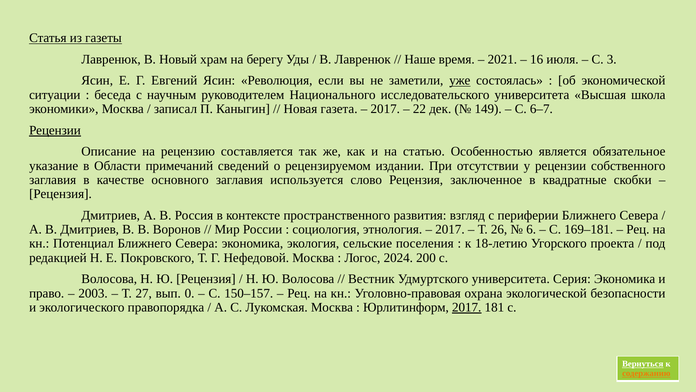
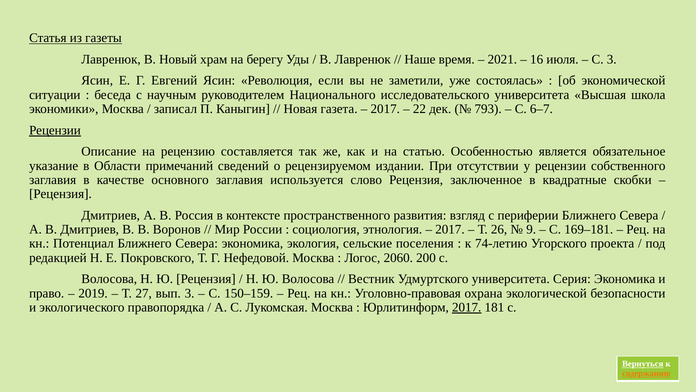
уже underline: present -> none
149: 149 -> 793
6: 6 -> 9
18-летию: 18-летию -> 74-летию
2024: 2024 -> 2060
2003: 2003 -> 2019
вып 0: 0 -> 3
150–157: 150–157 -> 150–159
